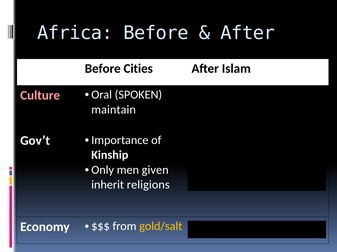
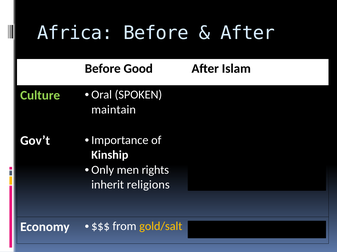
Cities: Cities -> Good
Culture colour: pink -> light green
men given: given -> rights
